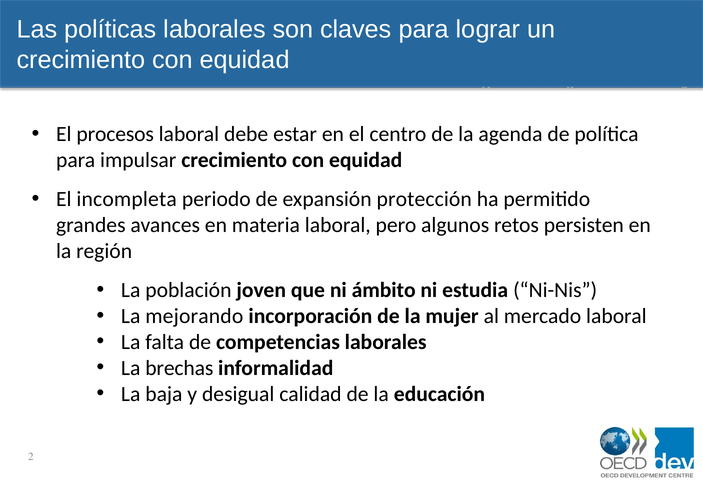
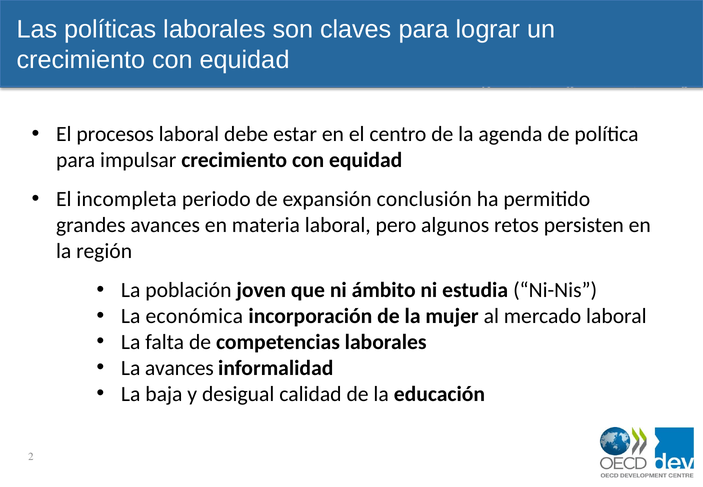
protección: protección -> conclusión
mejorando: mejorando -> económica
La brechas: brechas -> avances
